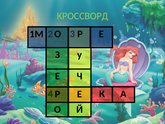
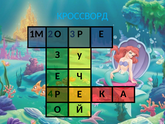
КРОССВОРД colour: light green -> light blue
